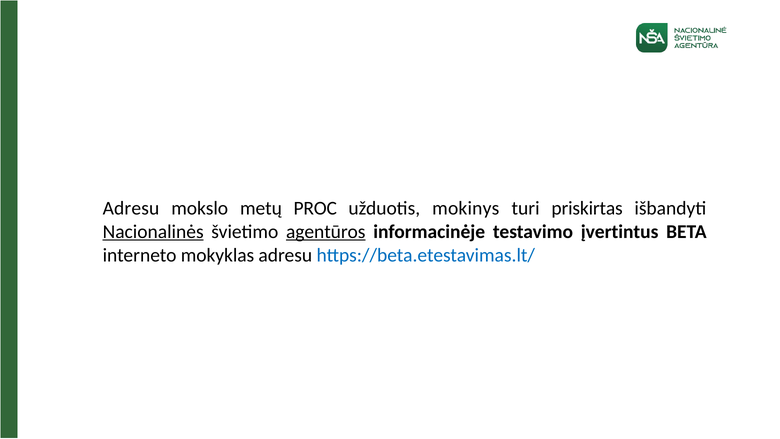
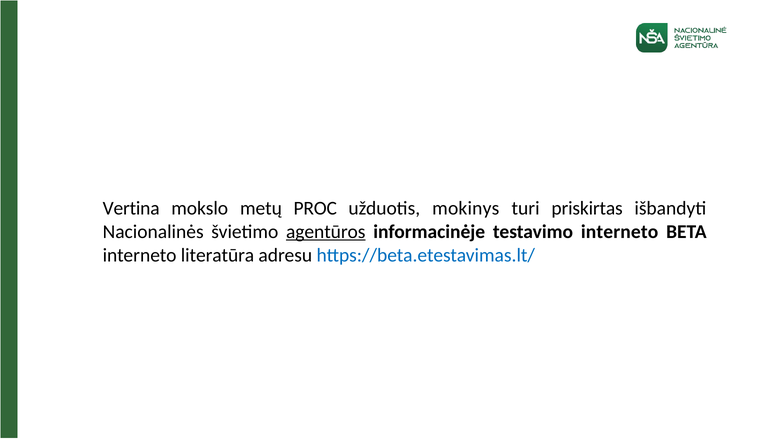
Adresu at (131, 208): Adresu -> Vertina
Nacionalinės underline: present -> none
testavimo įvertintus: įvertintus -> interneto
mokyklas: mokyklas -> literatūra
